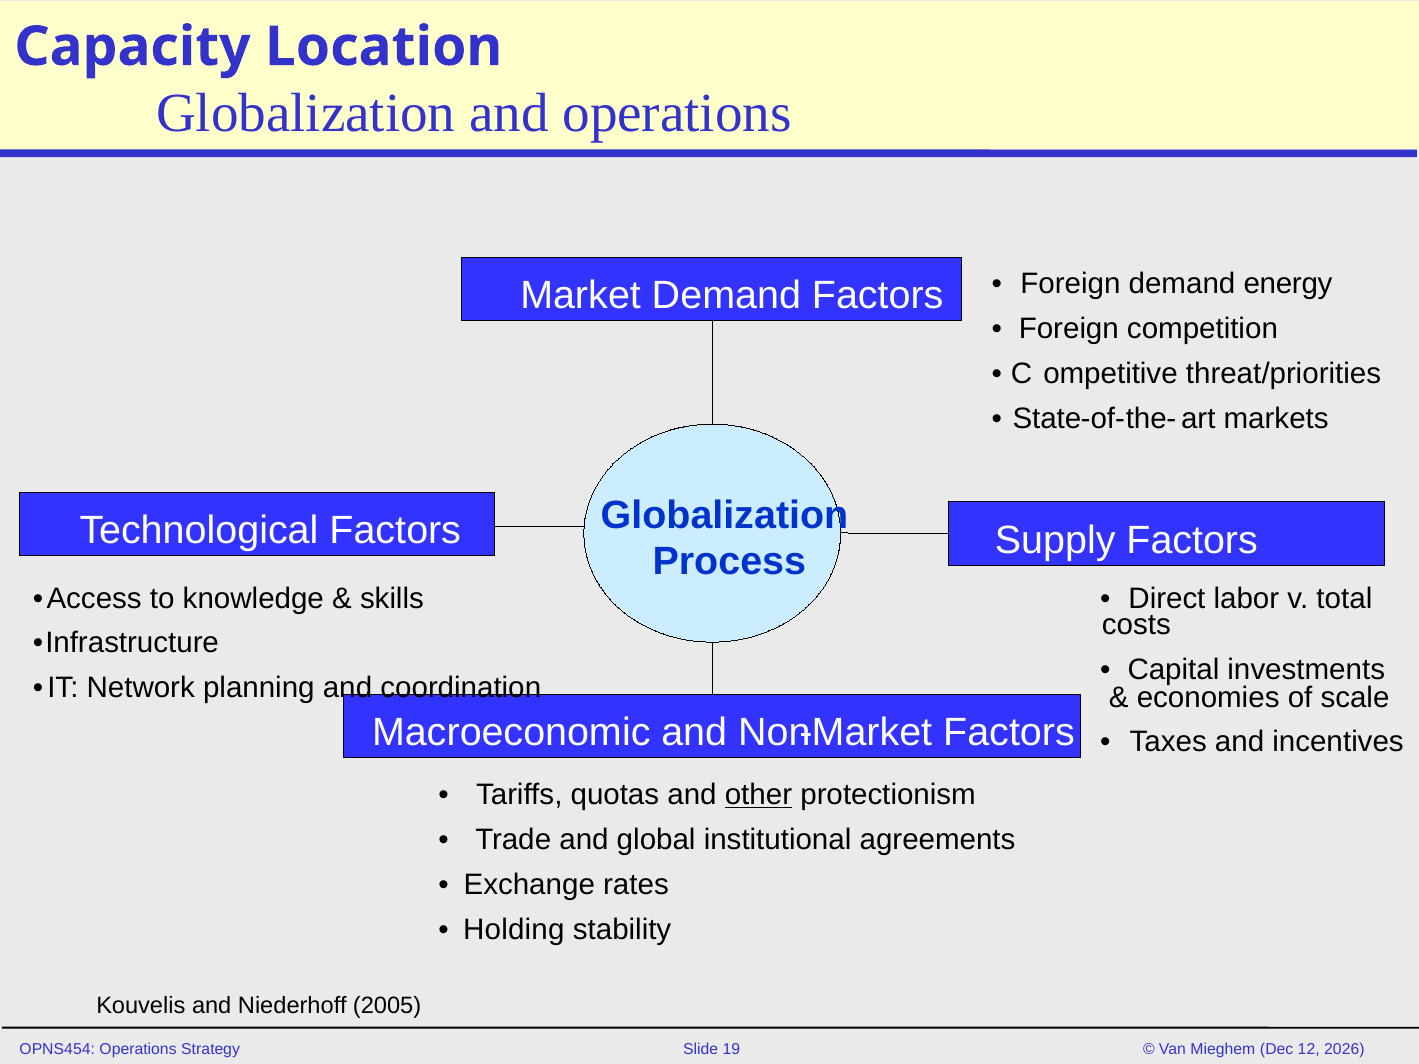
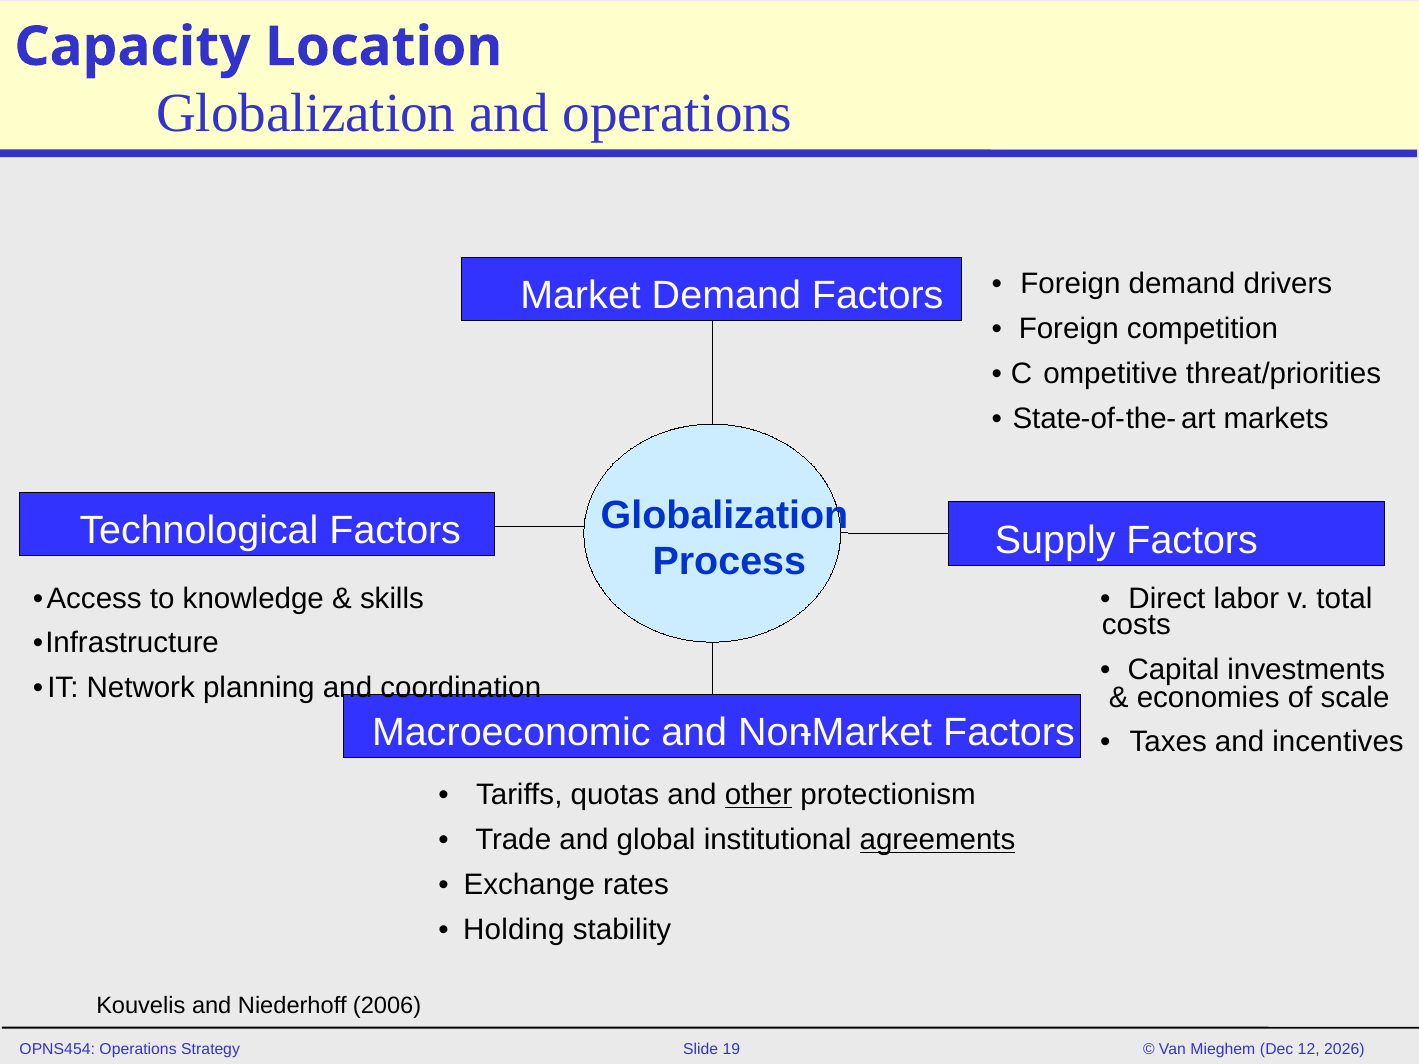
energy: energy -> drivers
agreements underline: none -> present
2005: 2005 -> 2006
